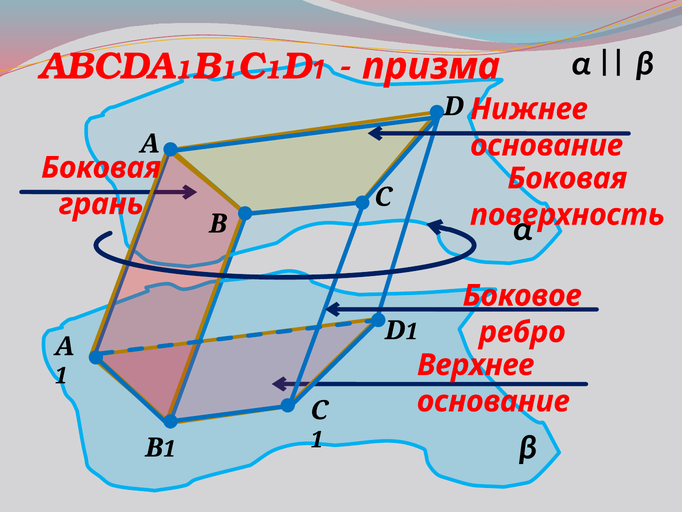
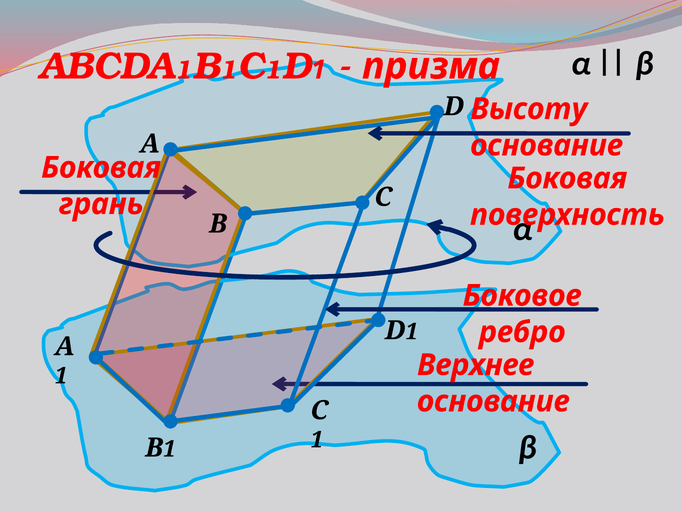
Нижнее: Нижнее -> Высоту
